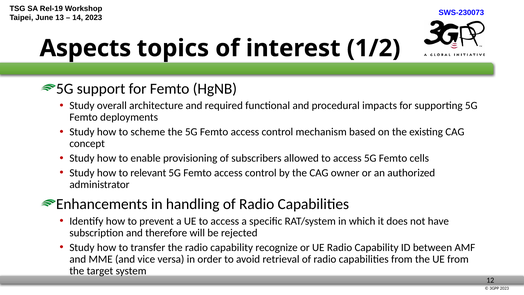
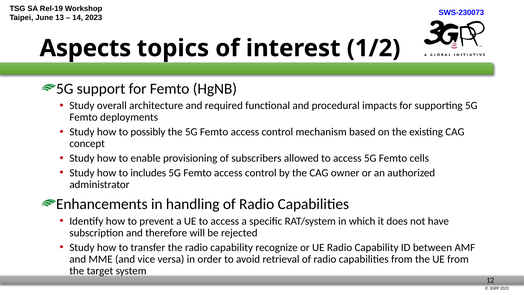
scheme: scheme -> possibly
relevant: relevant -> includes
